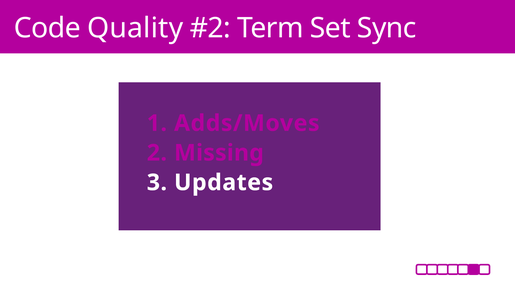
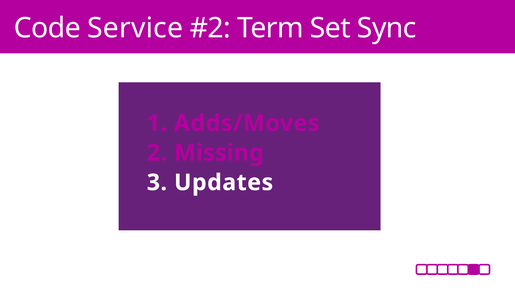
Quality: Quality -> Service
